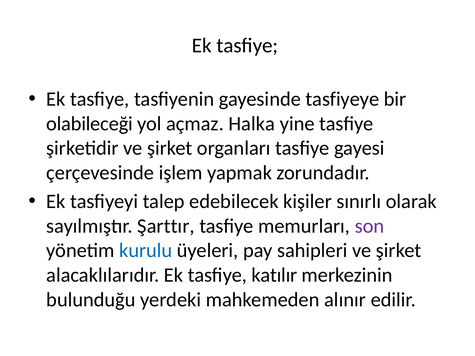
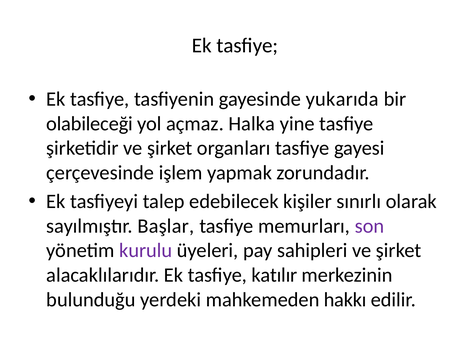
tasfiyeye: tasfiyeye -> yukarıda
Şarttır: Şarttır -> Başlar
kurulu colour: blue -> purple
alınır: alınır -> hakkı
